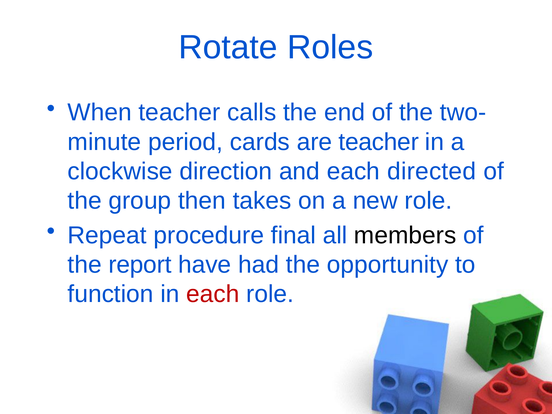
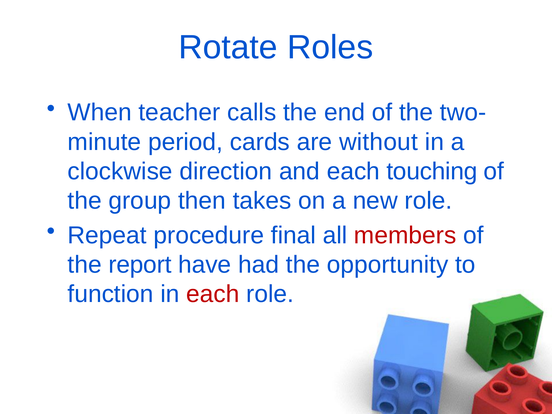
are teacher: teacher -> without
directed: directed -> touching
members colour: black -> red
